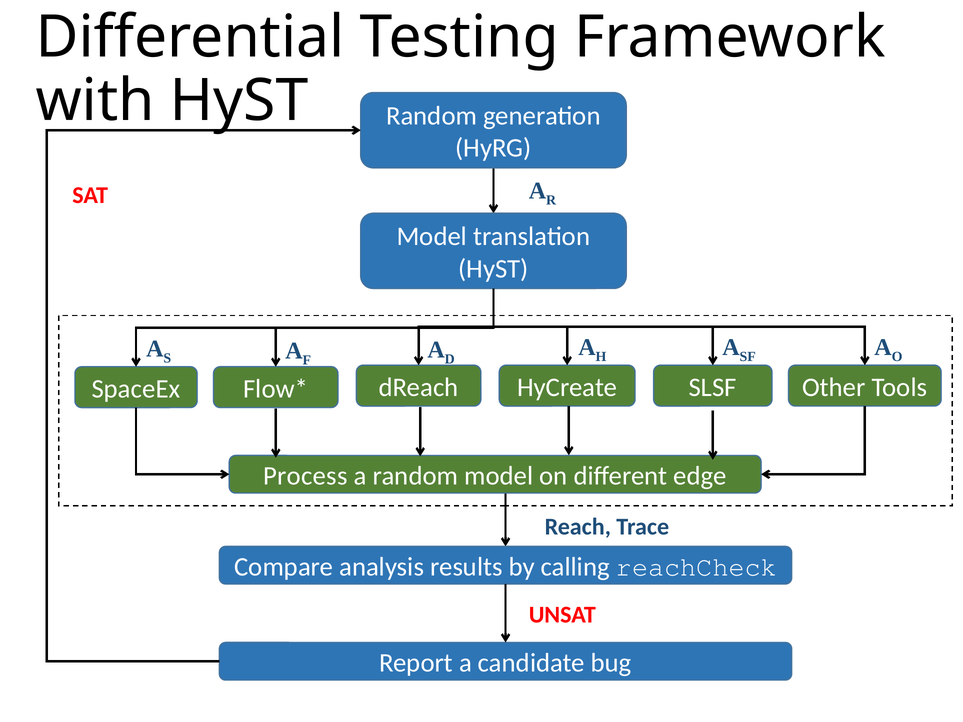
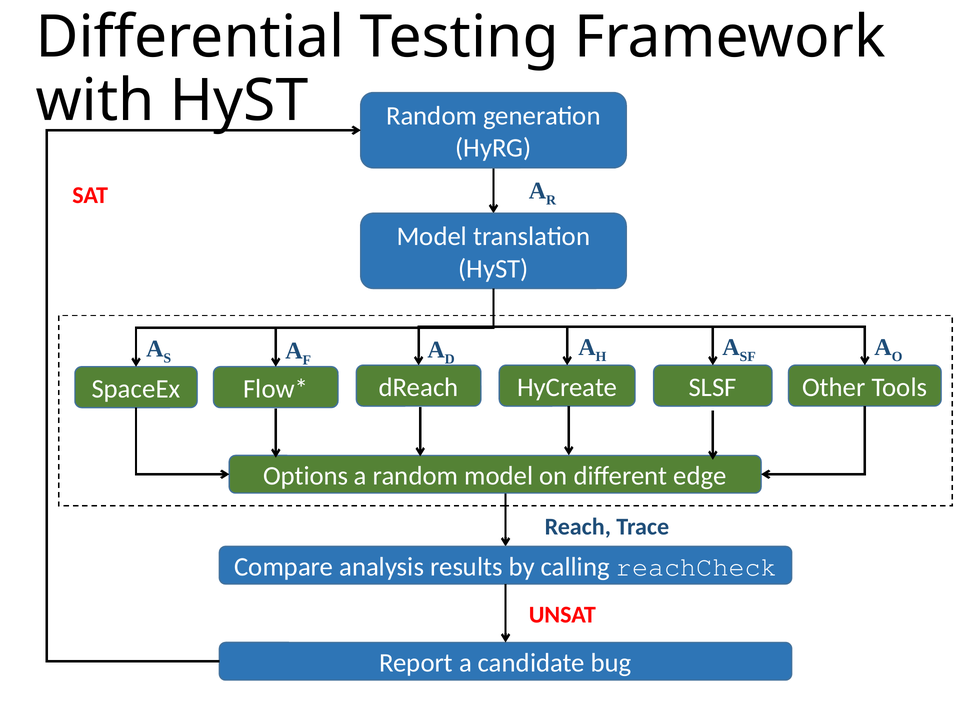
Process: Process -> Options
